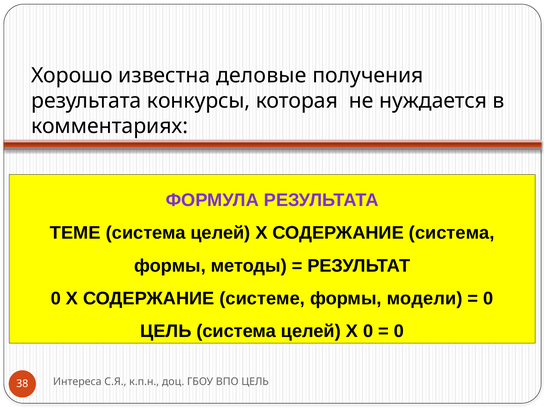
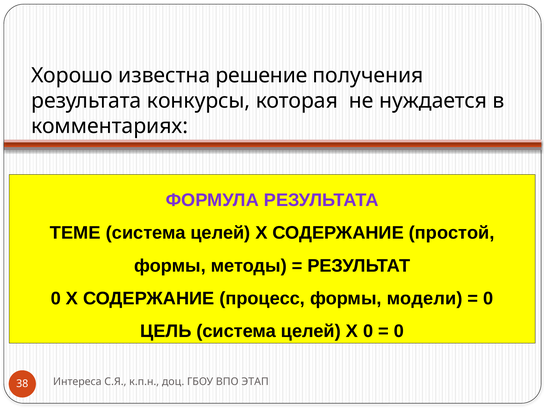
деловые: деловые -> решение
СОДЕРЖАНИЕ система: система -> простой
системе: системе -> процесс
ВПО ЦЕЛЬ: ЦЕЛЬ -> ЭТАП
